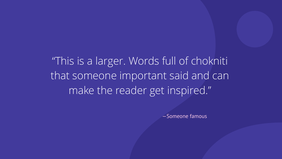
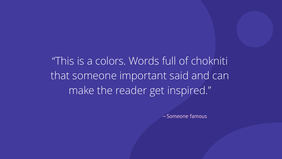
larger: larger -> colors
